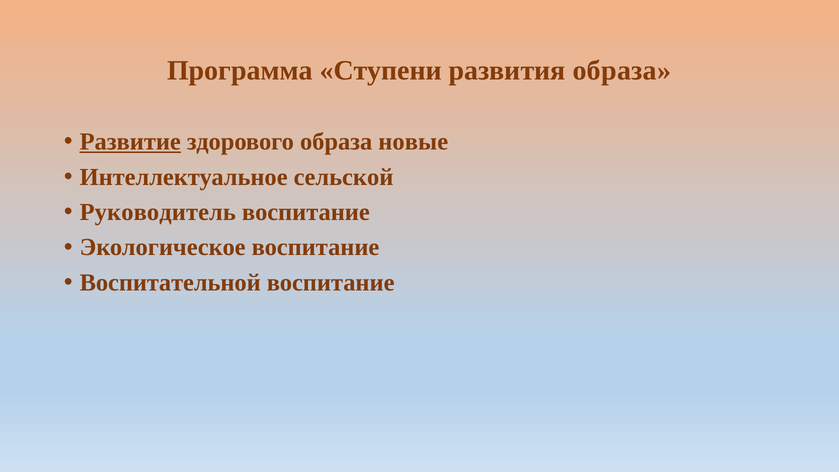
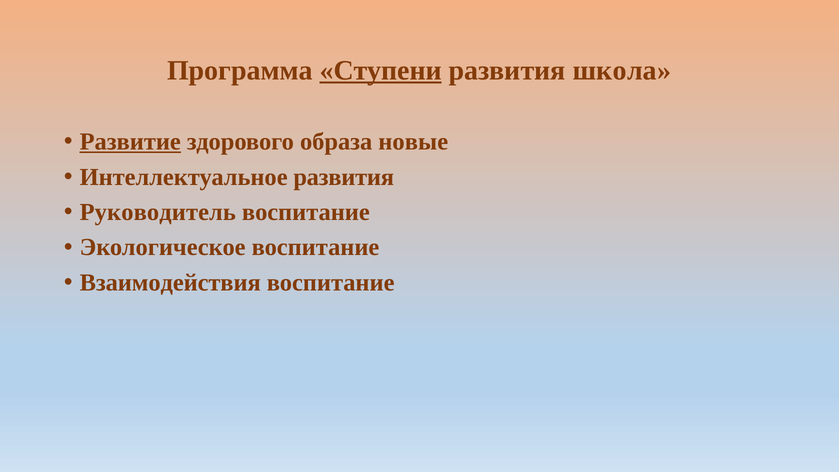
Ступени underline: none -> present
развития образа: образа -> школа
Интеллектуальное сельской: сельской -> развития
Воспитательной: Воспитательной -> Взаимодействия
